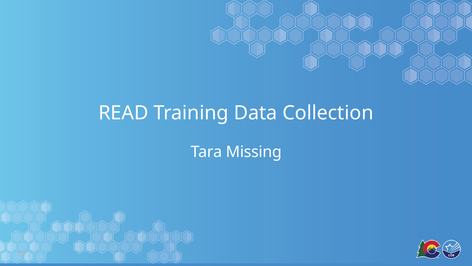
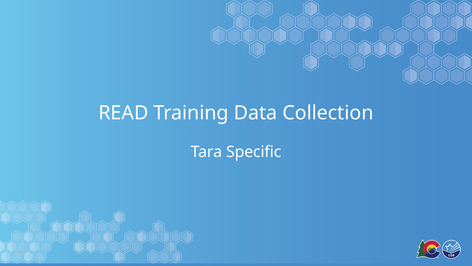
Missing: Missing -> Specific
